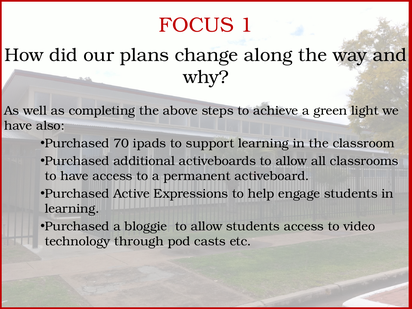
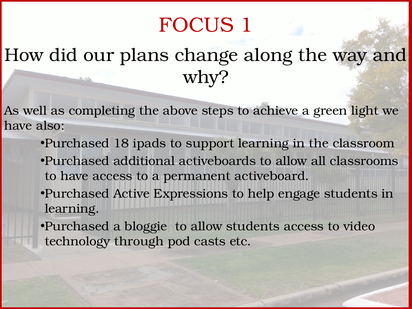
70: 70 -> 18
